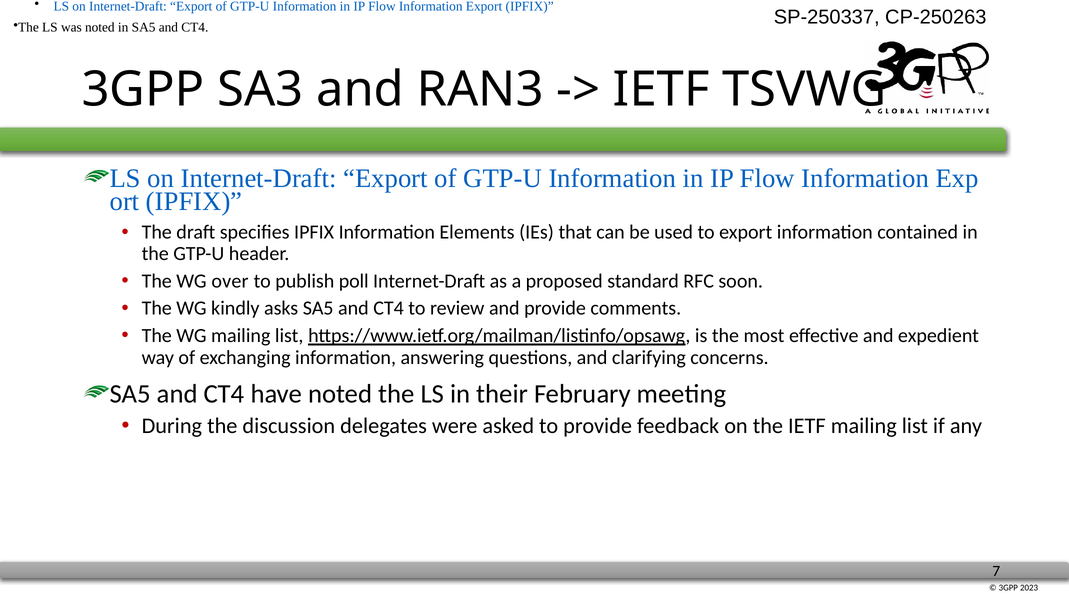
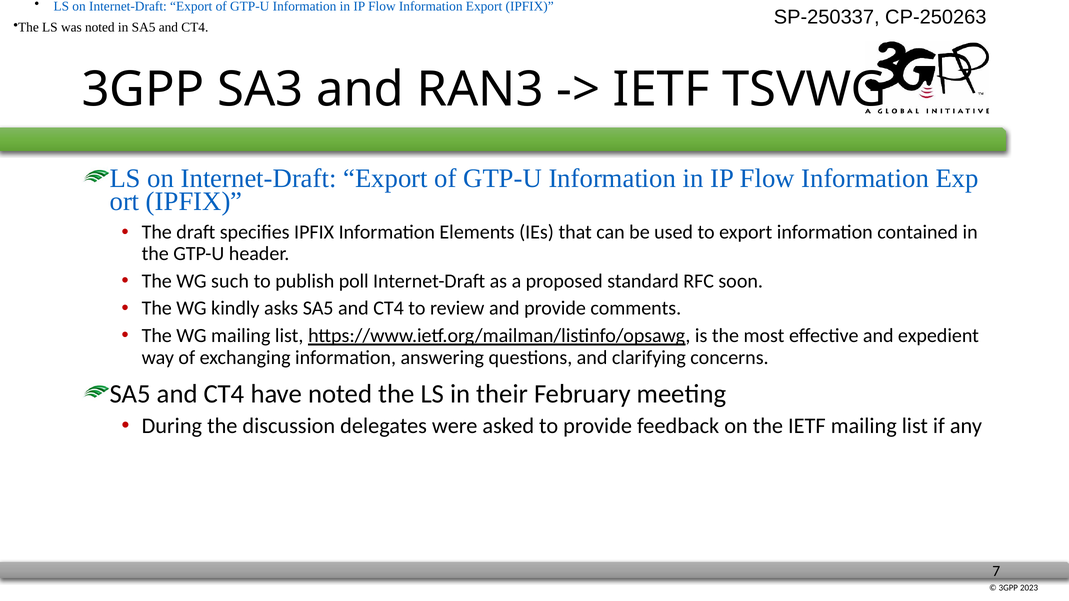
over: over -> such
